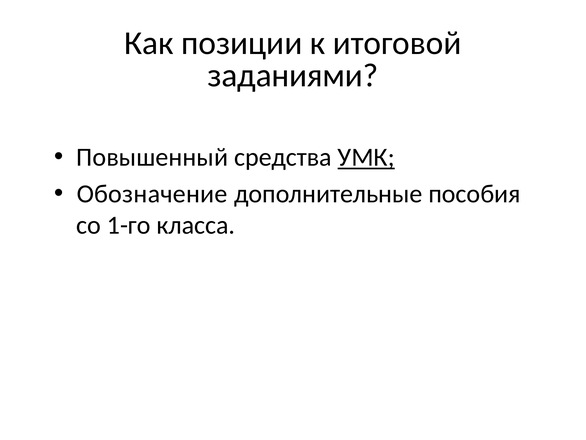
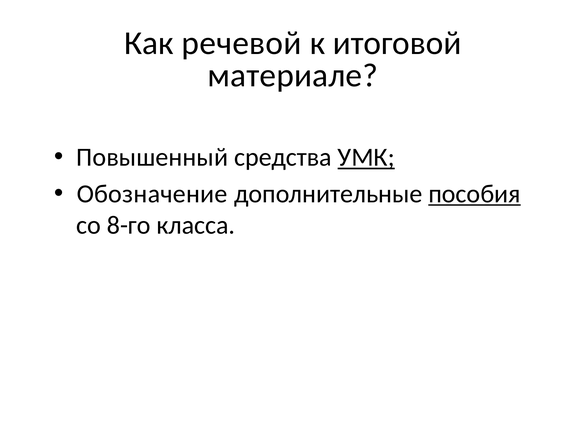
позиции: позиции -> речевой
заданиями: заданиями -> материале
пособия underline: none -> present
1-го: 1-го -> 8-го
